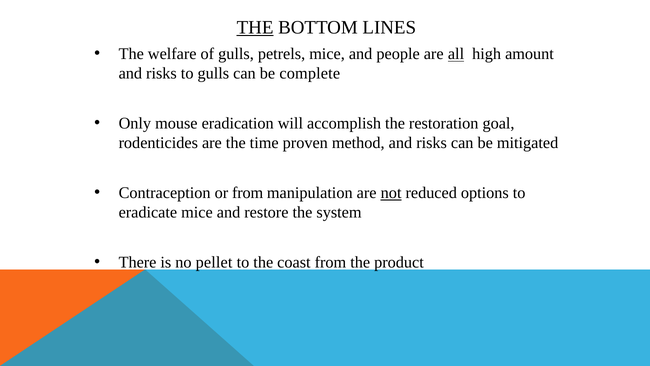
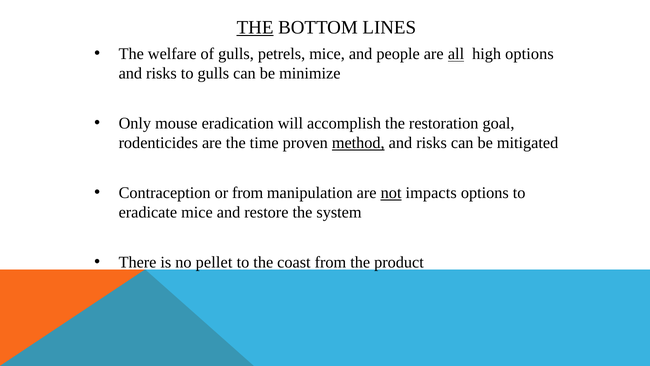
high amount: amount -> options
complete: complete -> minimize
method underline: none -> present
reduced: reduced -> impacts
